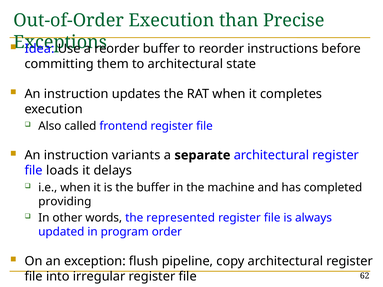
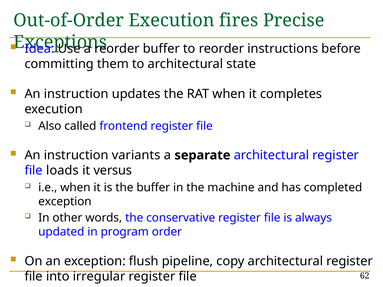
than: than -> fires
delays: delays -> versus
providing at (65, 202): providing -> exception
represented: represented -> conservative
